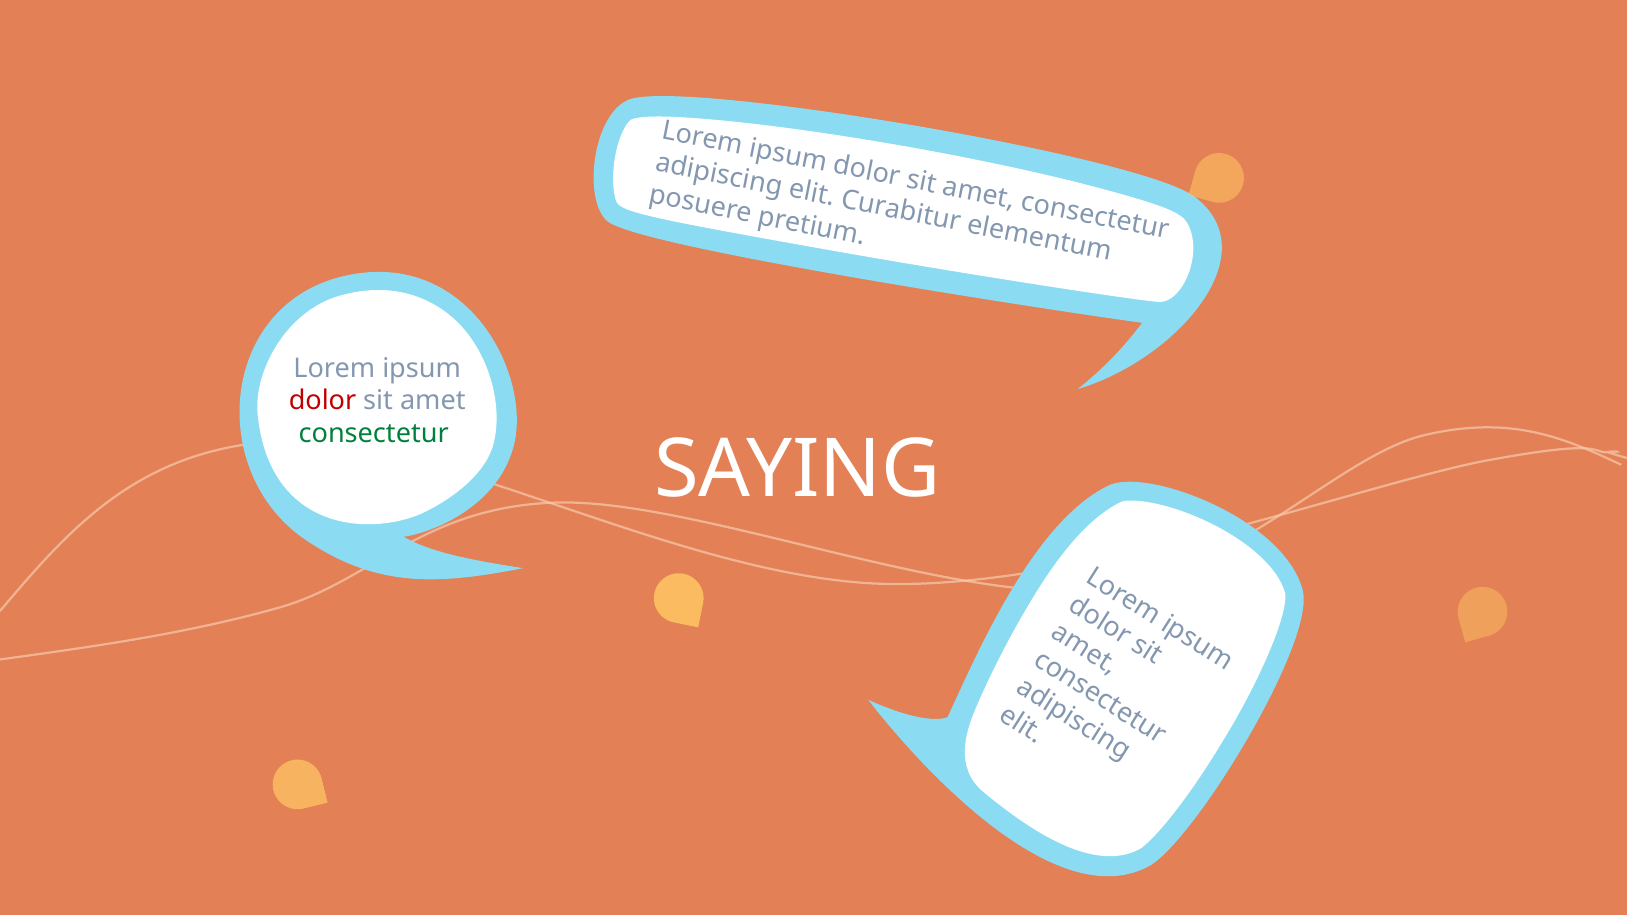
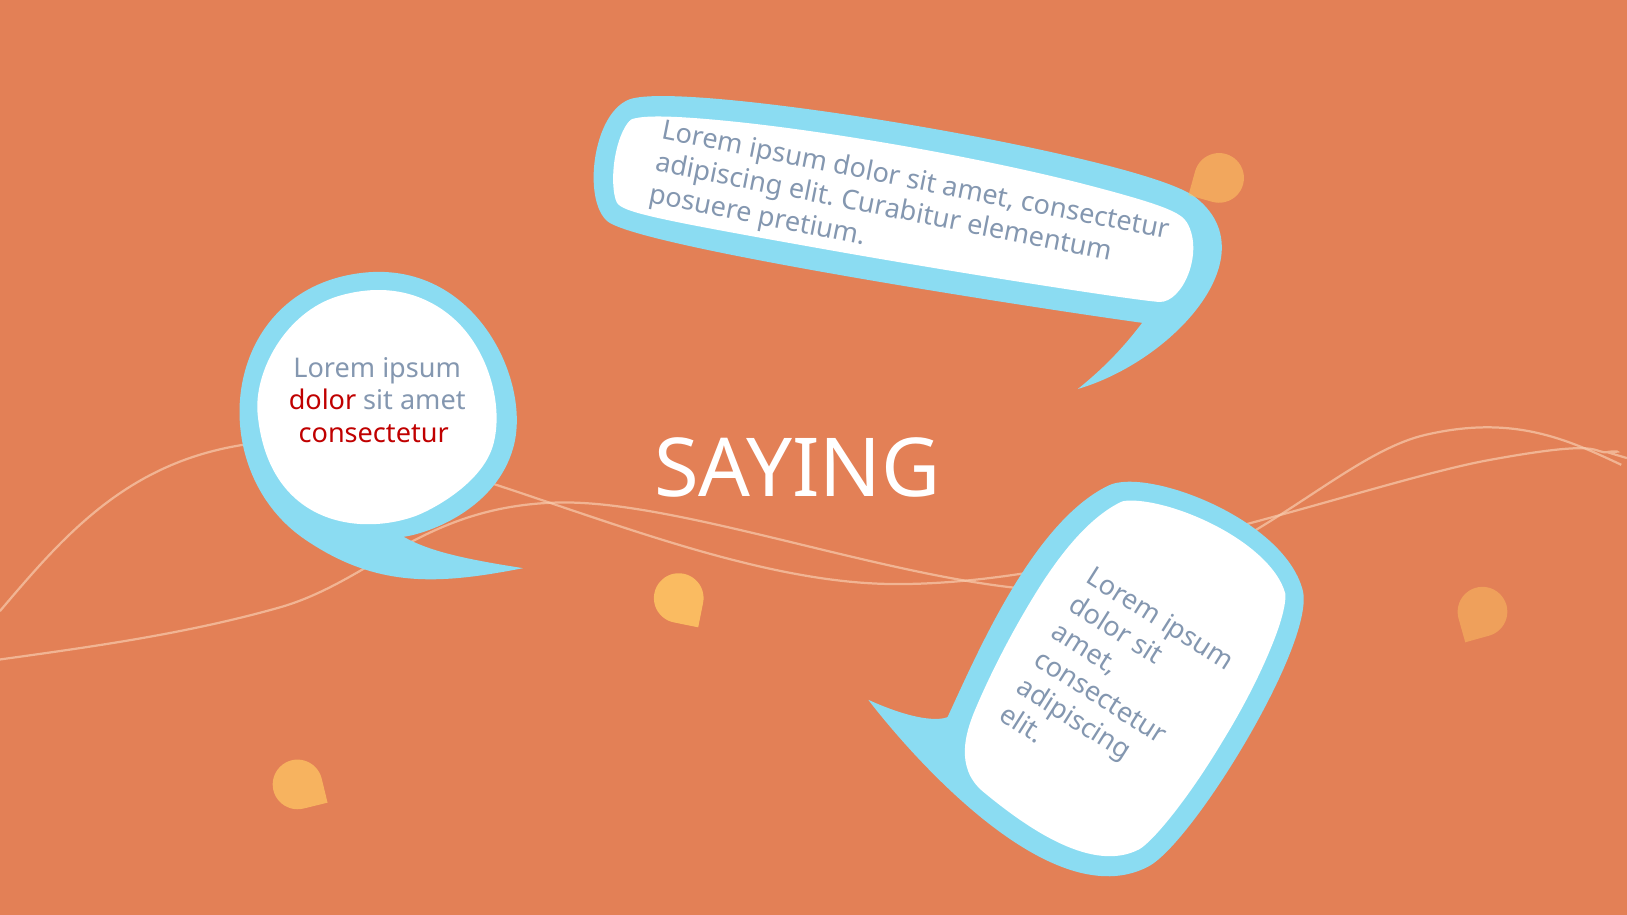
consectetur at (374, 434) colour: green -> red
